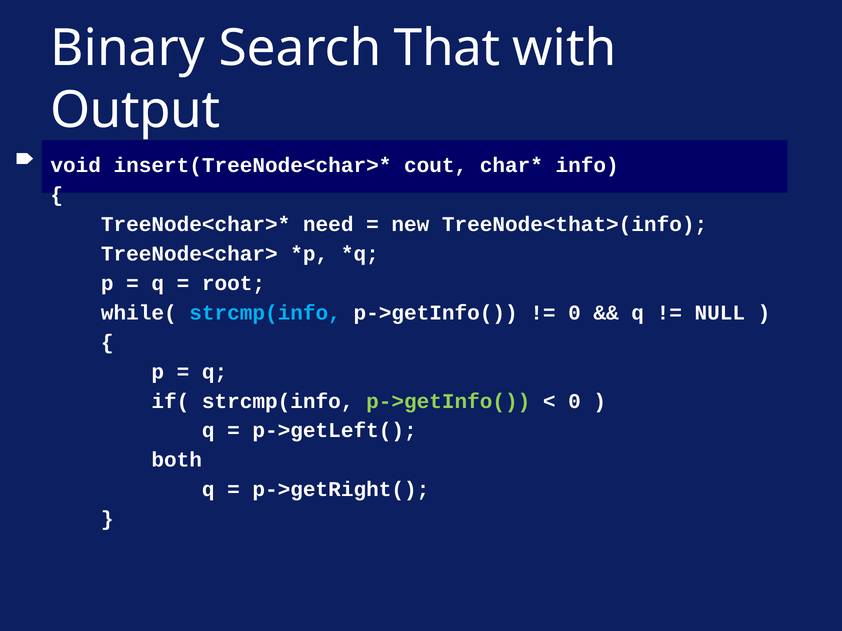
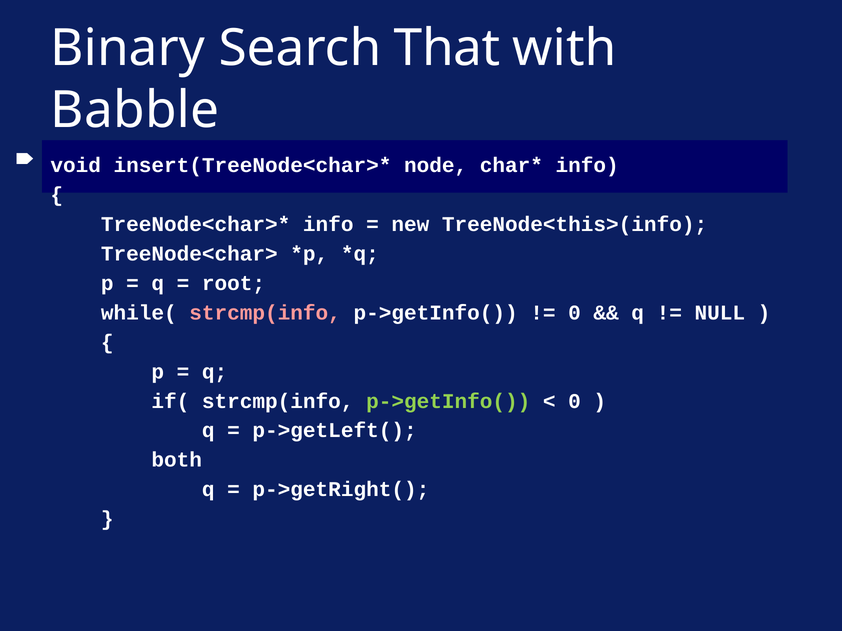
Output: Output -> Babble
cout: cout -> node
need at (328, 225): need -> info
TreeNode<that>(info: TreeNode<that>(info -> TreeNode<this>(info
strcmp(info at (265, 313) colour: light blue -> pink
